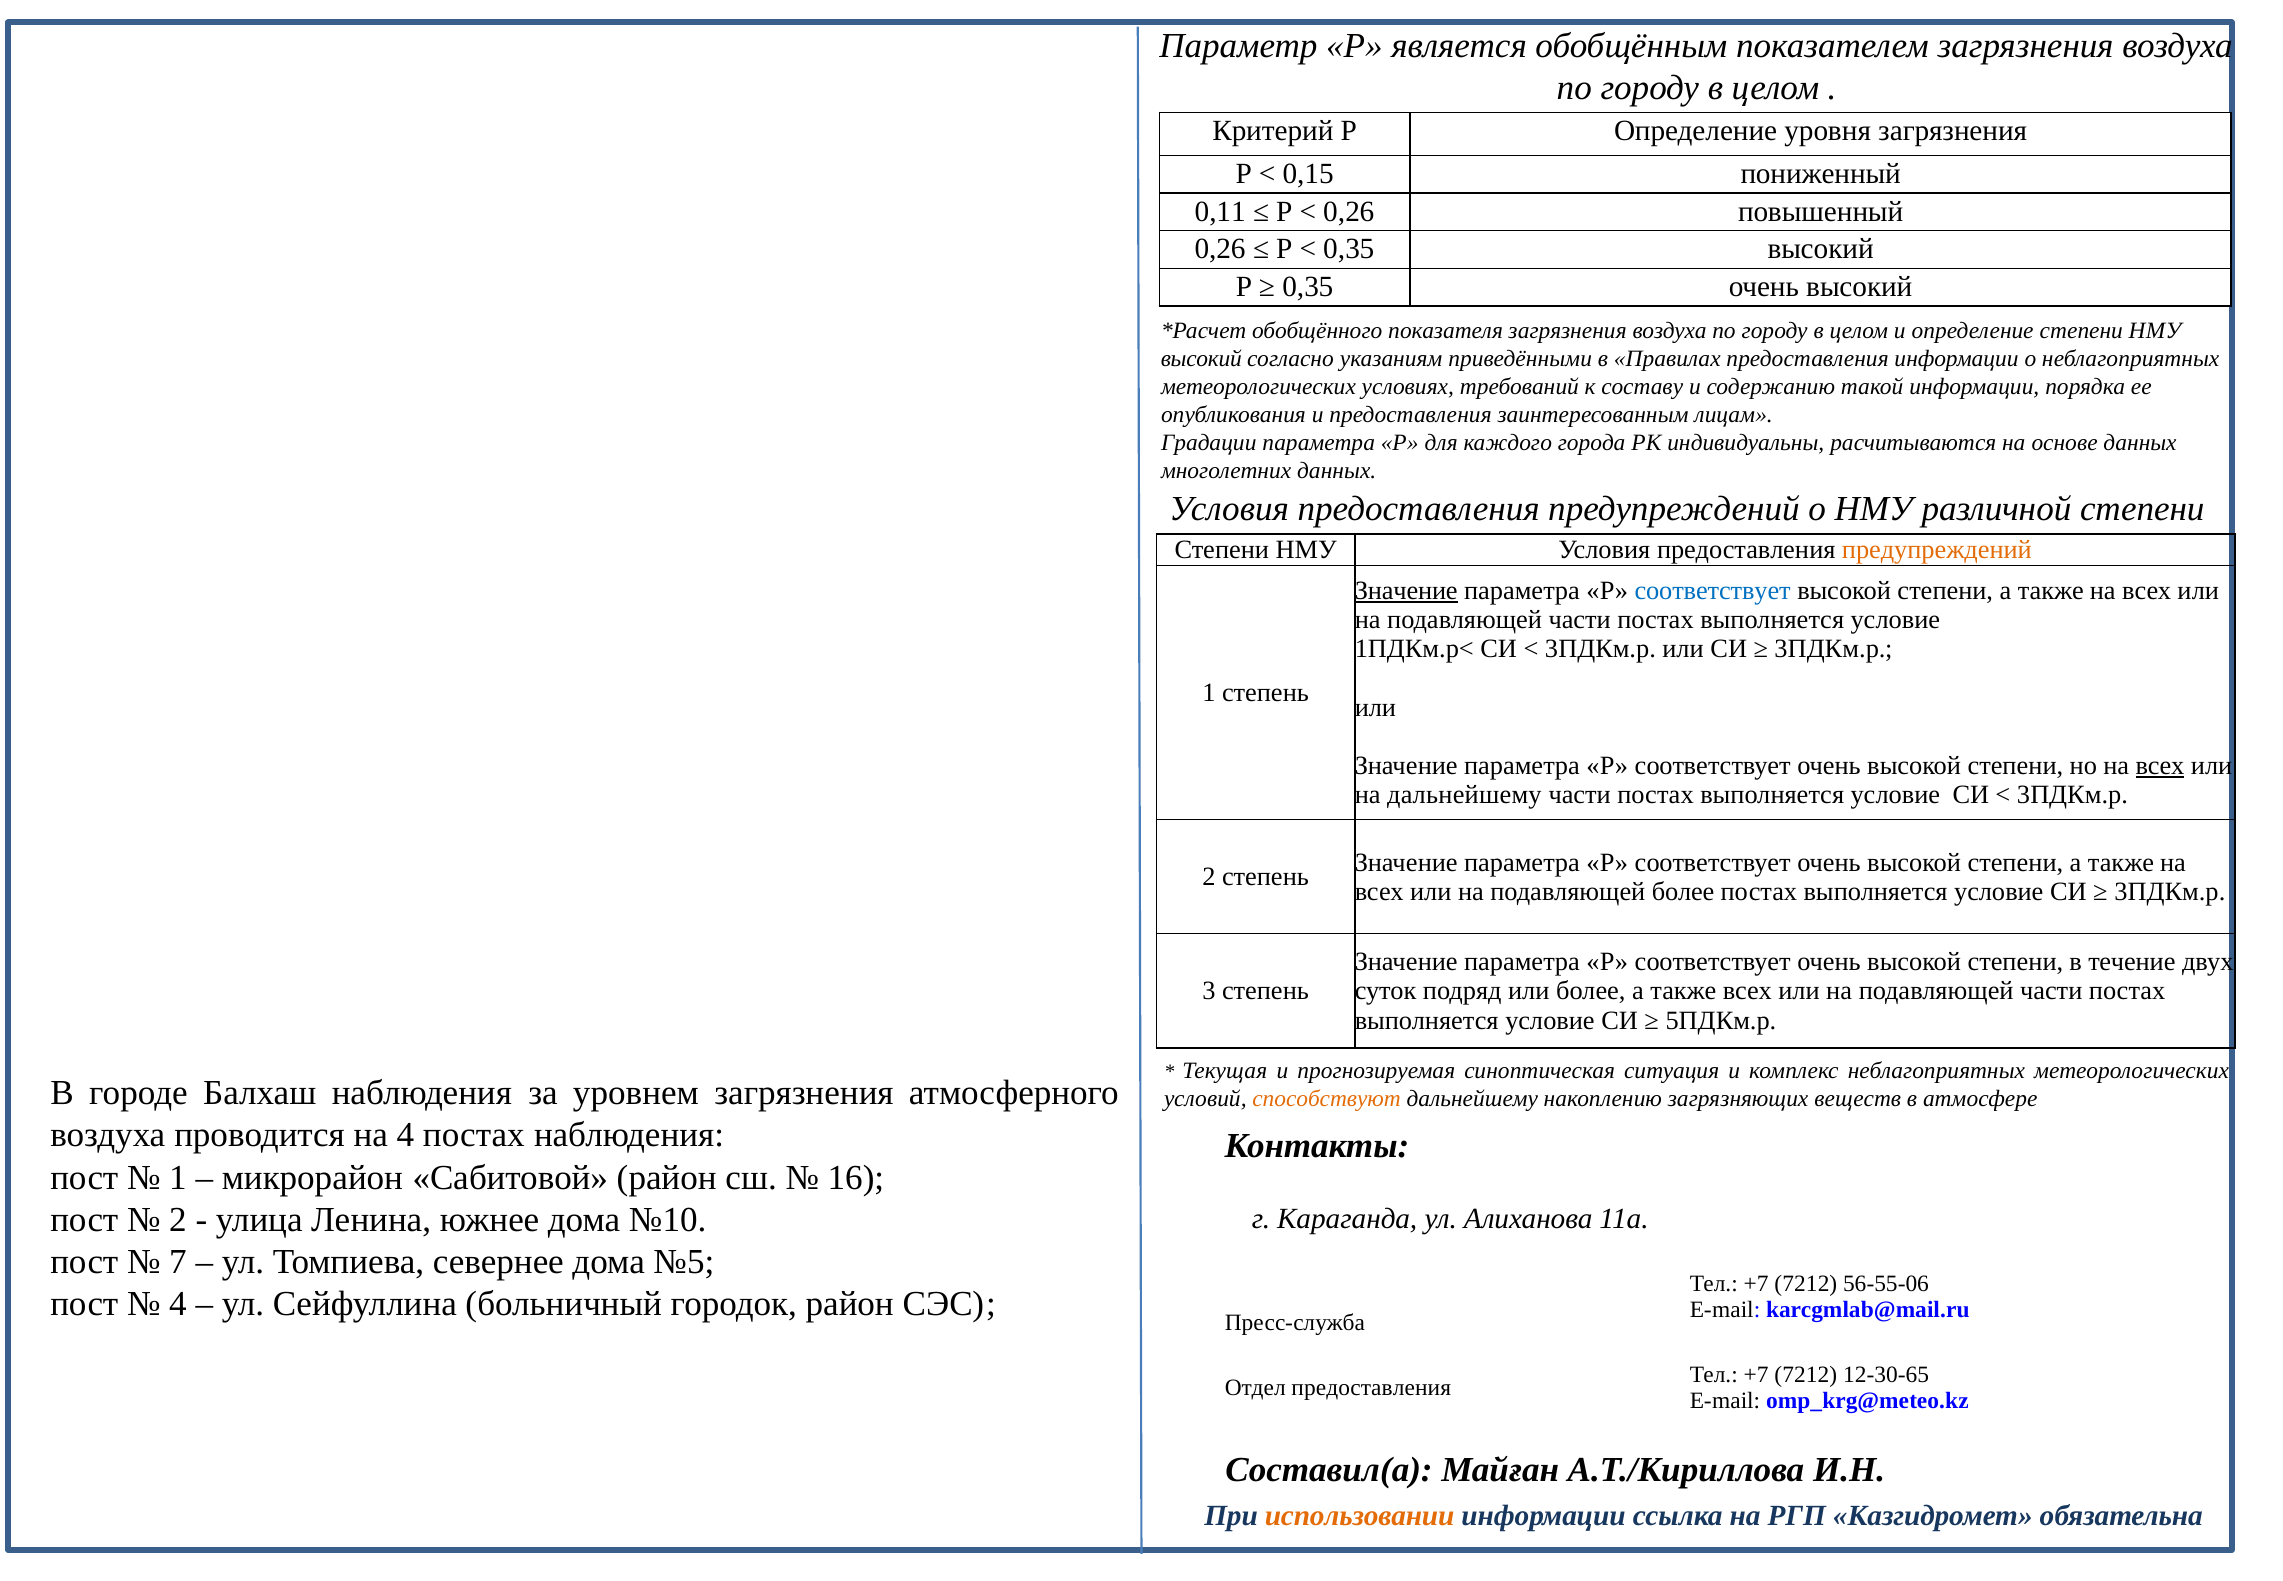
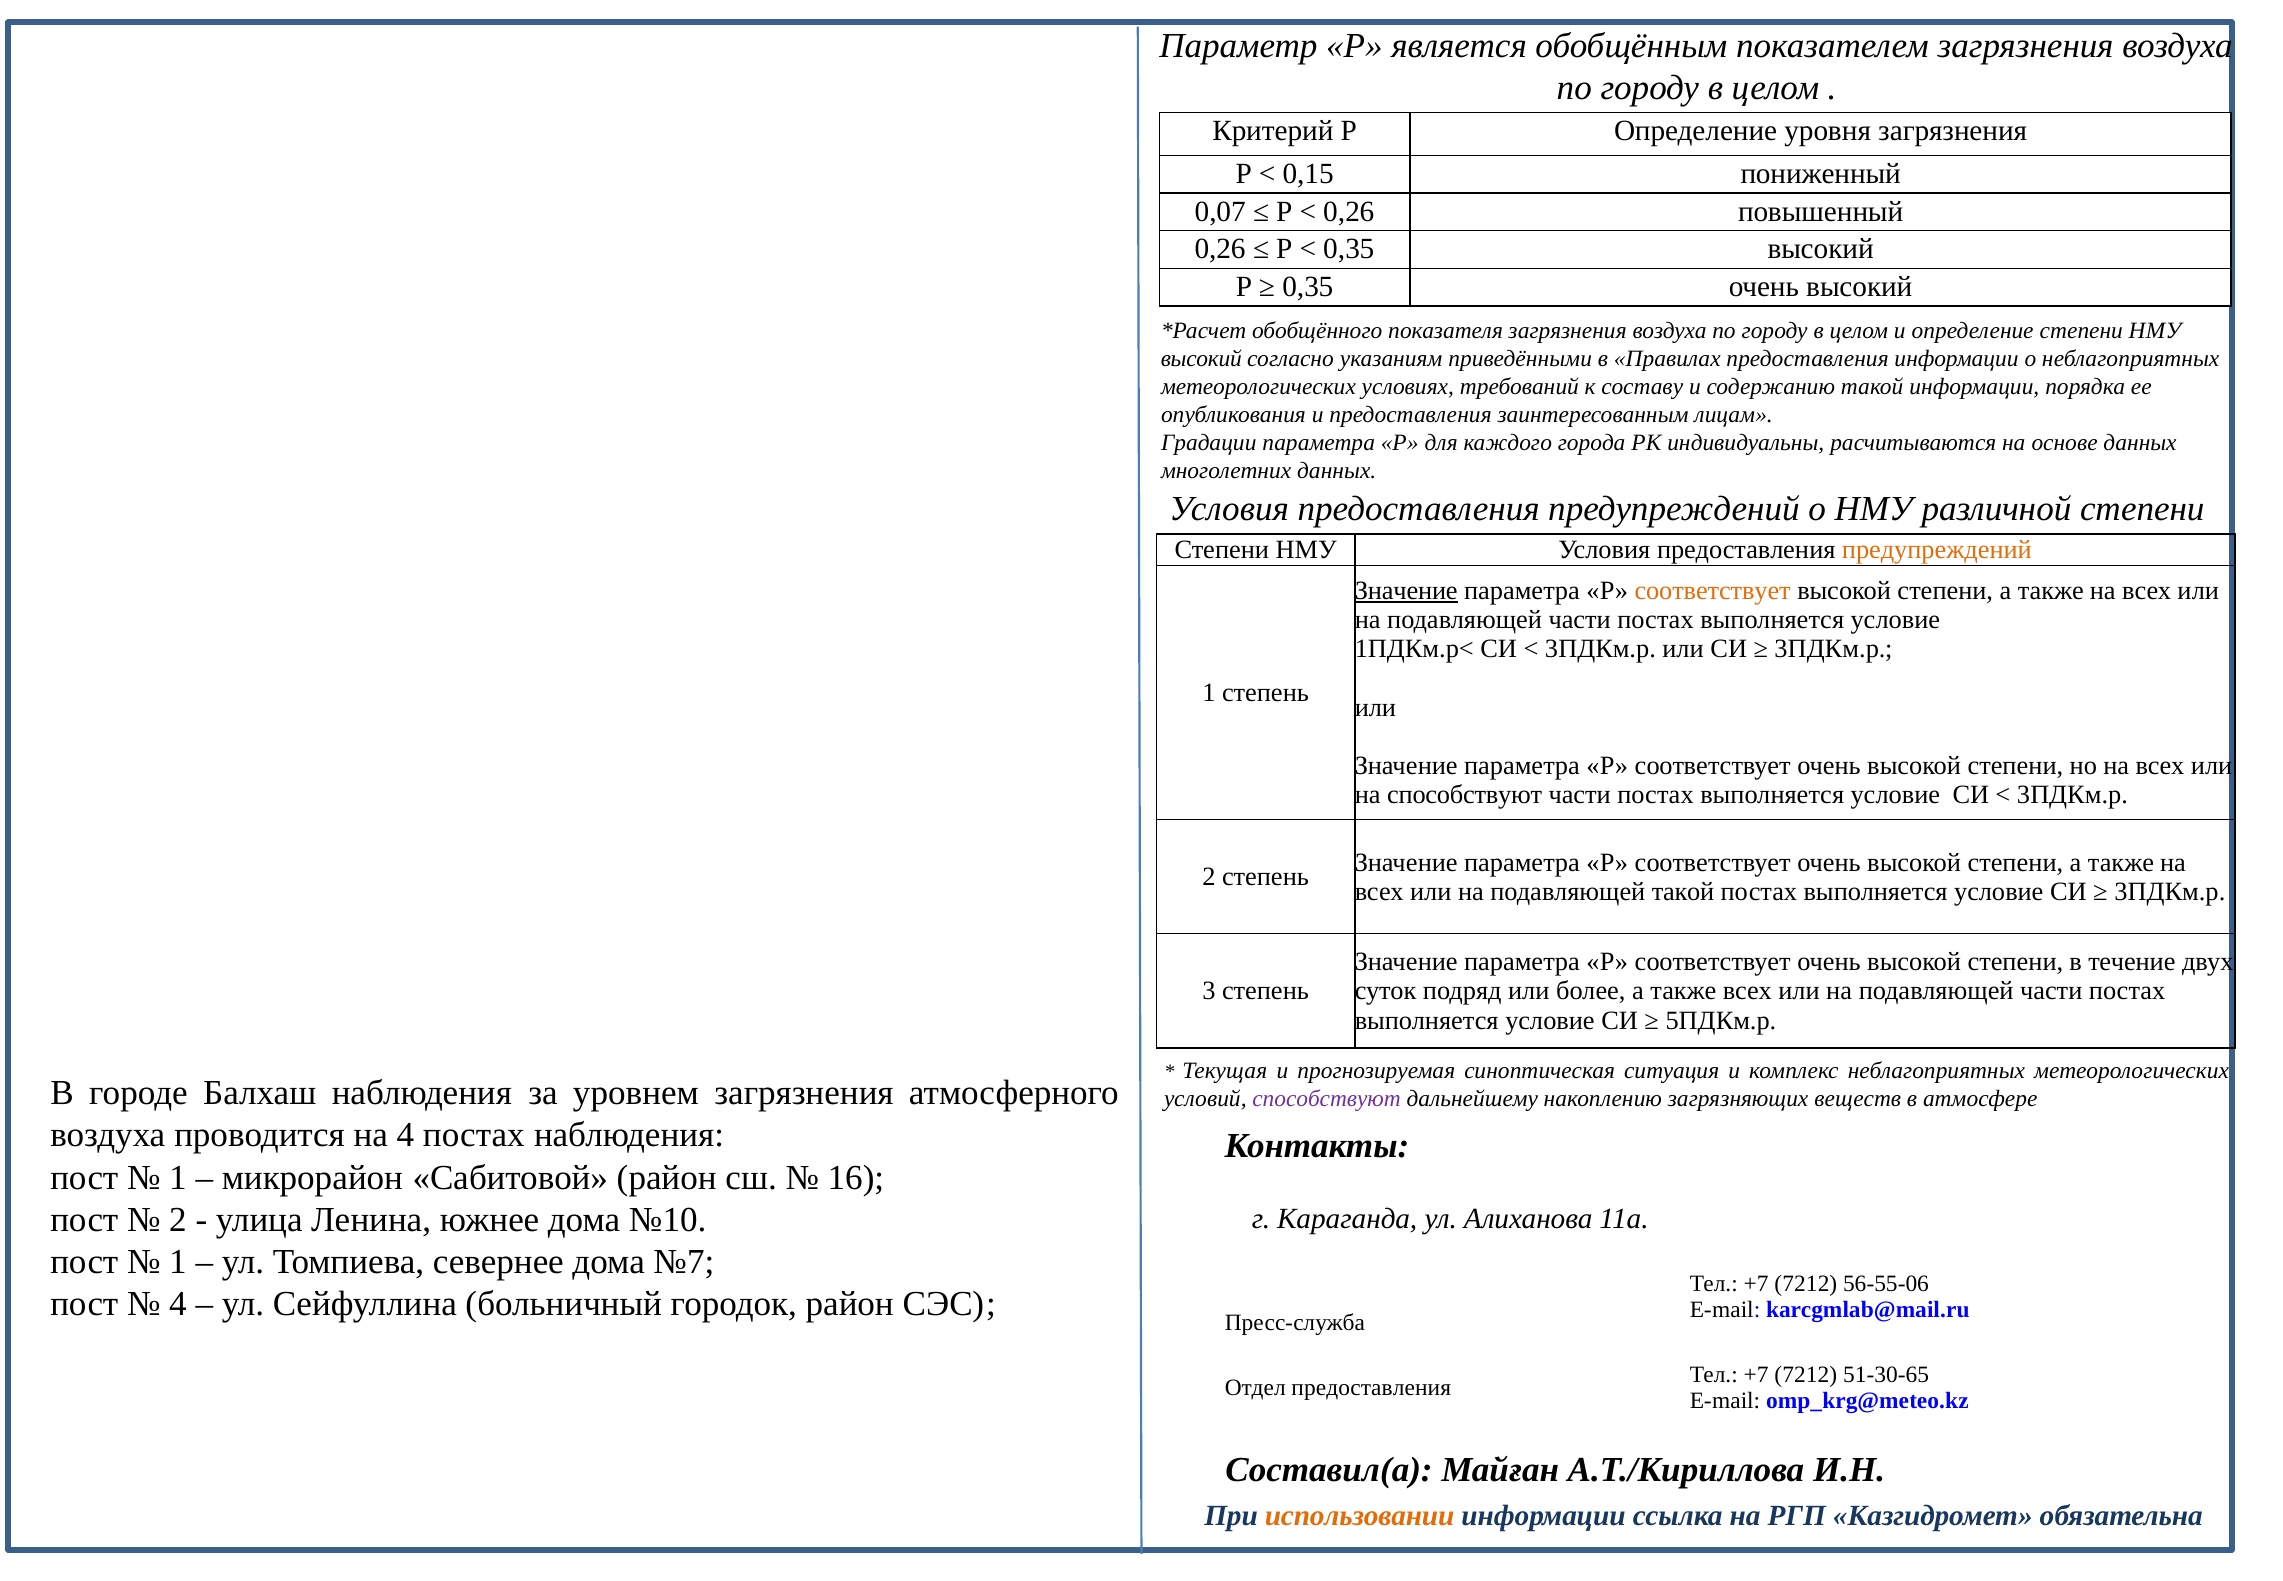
0,11: 0,11 -> 0,07
соответствует at (1713, 590) colour: blue -> orange
всех at (2160, 766) underline: present -> none
на дальнейшему: дальнейшему -> способствуют
подавляющей более: более -> такой
способствуют at (1327, 1099) colour: orange -> purple
7 at (178, 1261): 7 -> 1
№5: №5 -> №7
12-30-65: 12-30-65 -> 51-30-65
